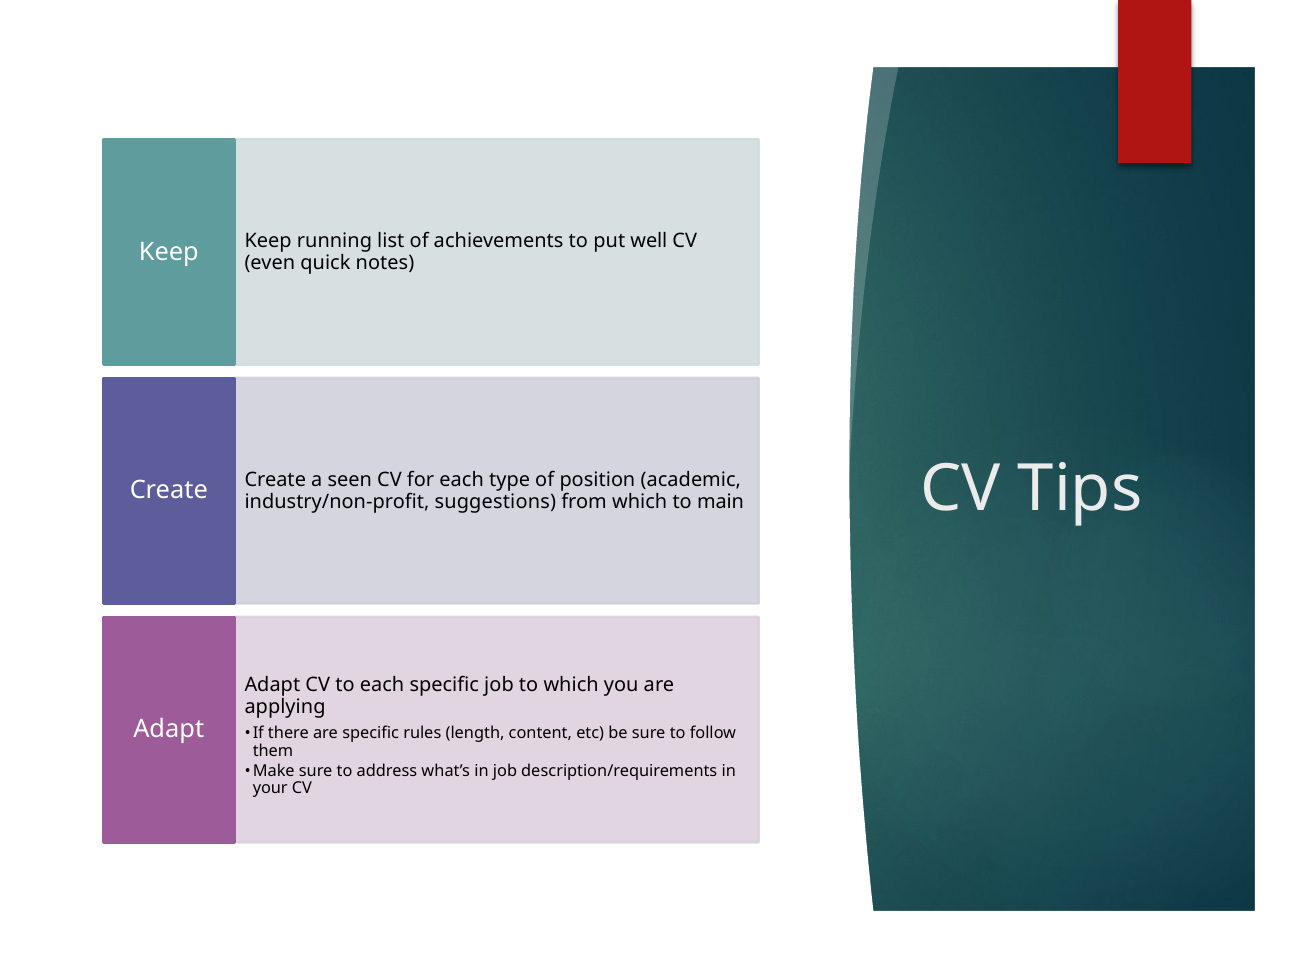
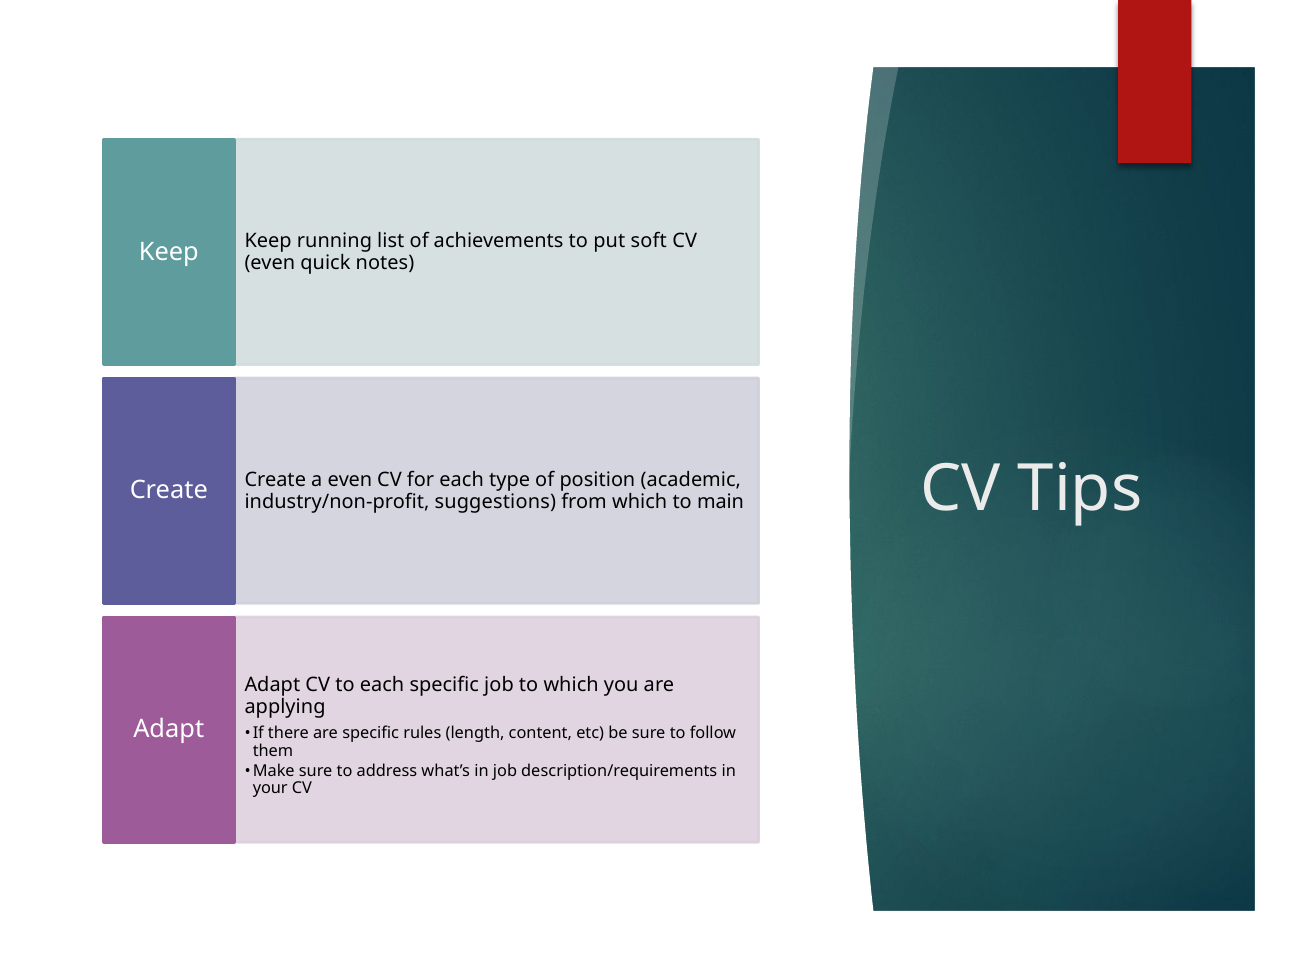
well: well -> soft
a seen: seen -> even
